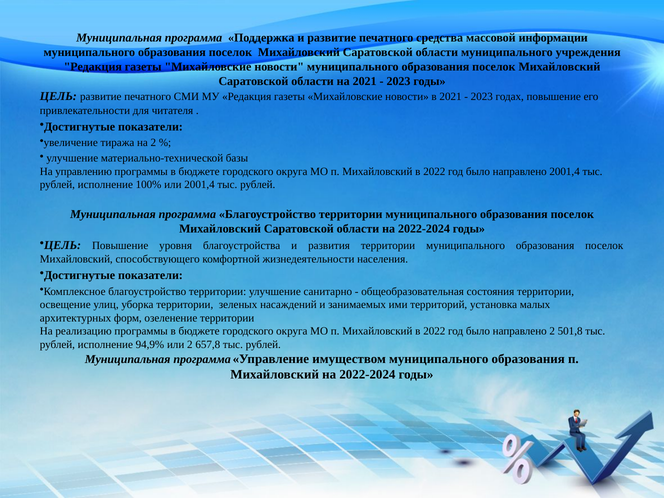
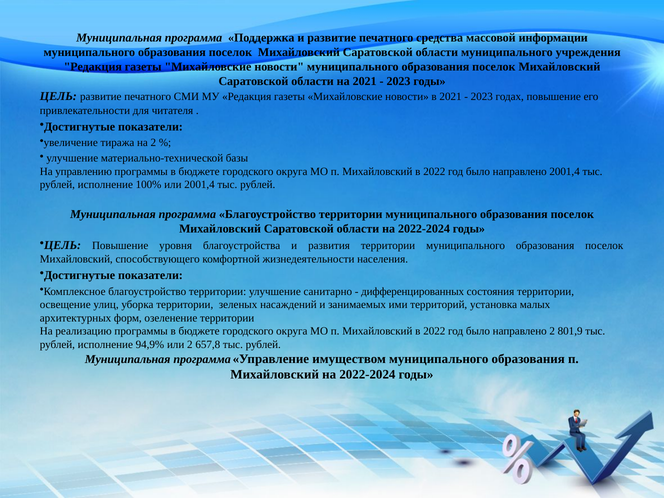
общеобразовательная: общеобразовательная -> дифференцированных
501,8: 501,8 -> 801,9
